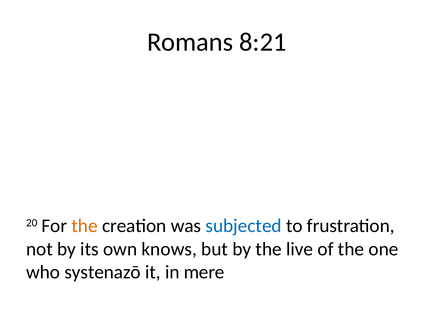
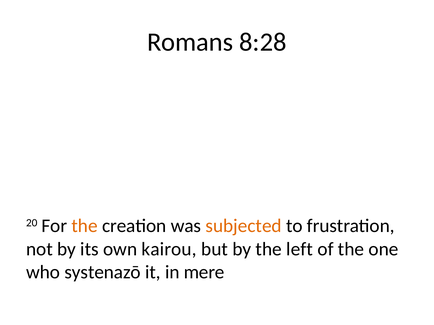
8:21: 8:21 -> 8:28
subjected colour: blue -> orange
knows: knows -> kairou
live: live -> left
